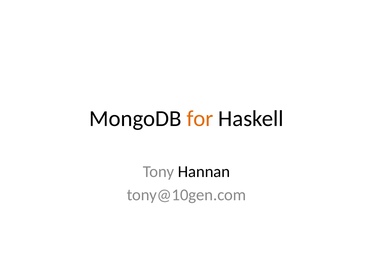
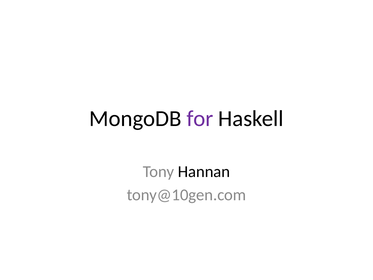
for colour: orange -> purple
